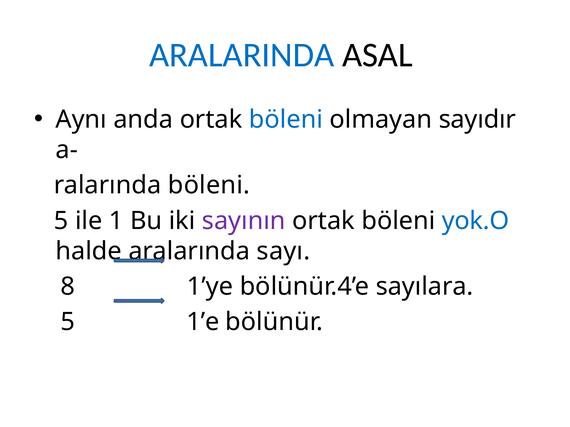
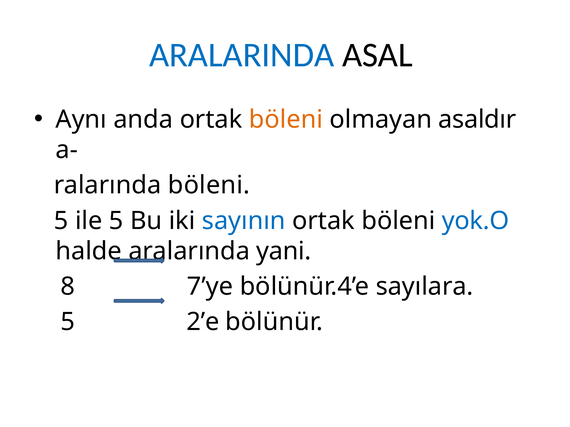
böleni at (286, 120) colour: blue -> orange
sayıdır: sayıdır -> asaldır
ile 1: 1 -> 5
sayının colour: purple -> blue
sayı: sayı -> yani
1’ye: 1’ye -> 7’ye
1’e: 1’e -> 2’e
